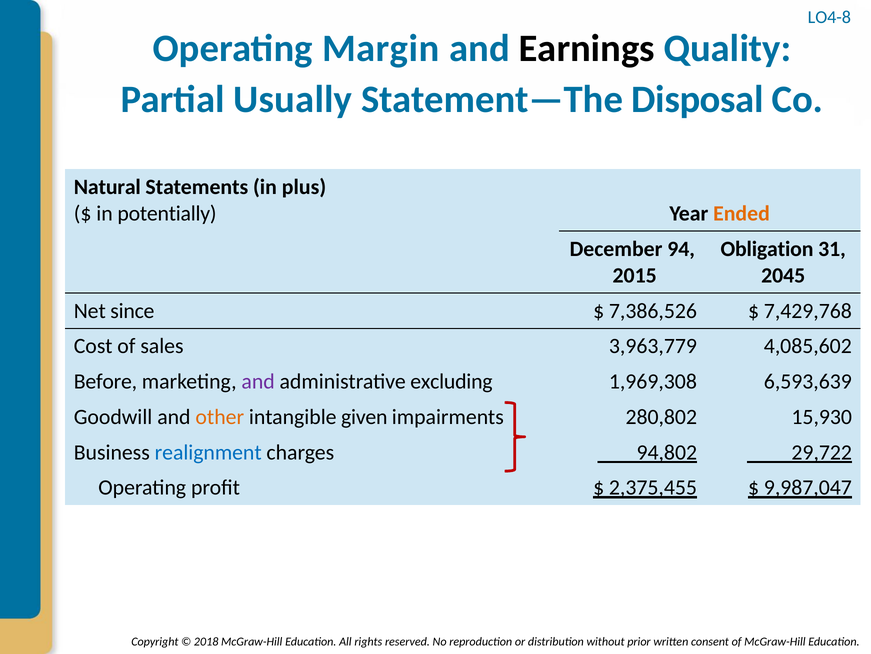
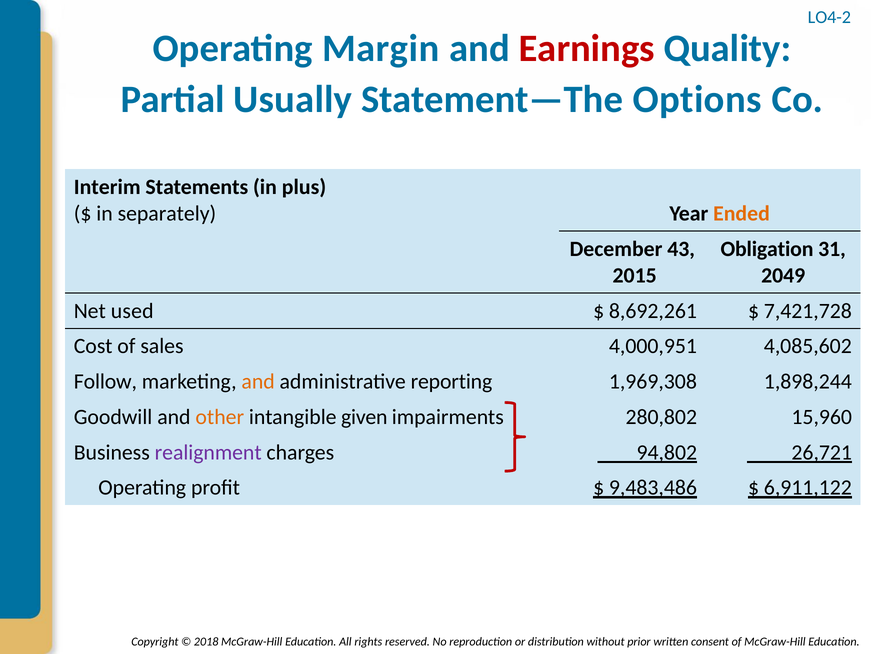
LO4-8: LO4-8 -> LO4-2
Earnings colour: black -> red
Disposal: Disposal -> Options
Natural: Natural -> Interim
potentially: potentially -> separately
94: 94 -> 43
2045: 2045 -> 2049
since: since -> used
7,386,526: 7,386,526 -> 8,692,261
7,429,768: 7,429,768 -> 7,421,728
3,963,779: 3,963,779 -> 4,000,951
Before: Before -> Follow
and at (258, 381) colour: purple -> orange
excluding: excluding -> reporting
6,593,639: 6,593,639 -> 1,898,244
15,930: 15,930 -> 15,960
realignment colour: blue -> purple
29,722: 29,722 -> 26,721
2,375,455: 2,375,455 -> 9,483,486
9,987,047: 9,987,047 -> 6,911,122
